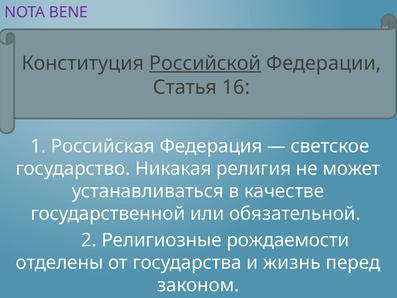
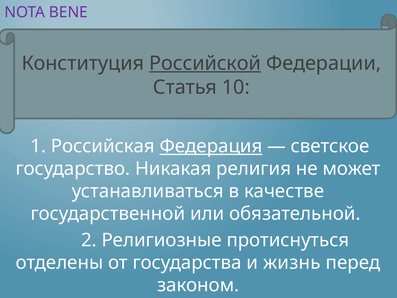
16: 16 -> 10
Федерация underline: none -> present
рождаемости: рождаемости -> протиснуться
